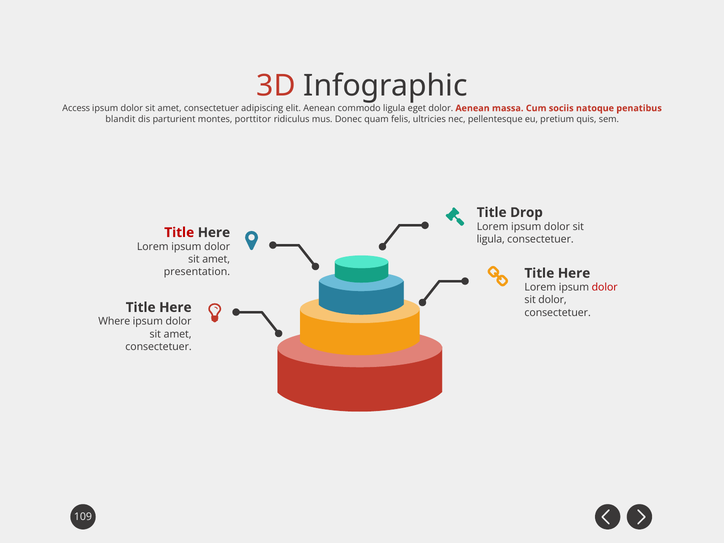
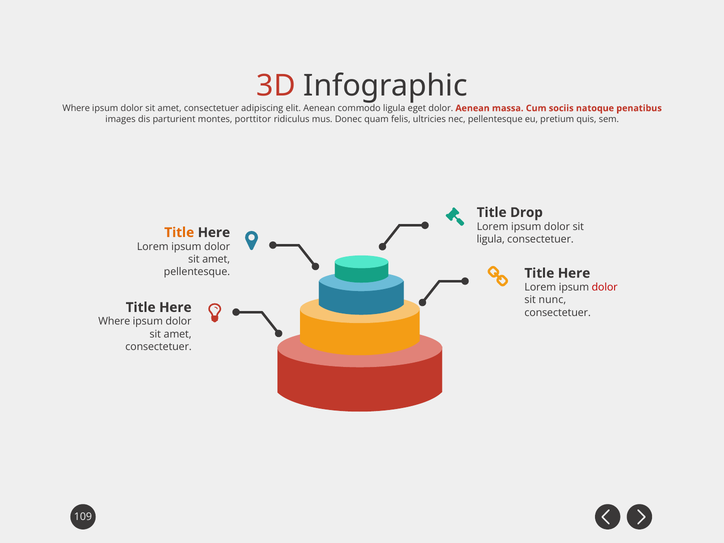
Access at (76, 108): Access -> Where
blandit: blandit -> images
Title at (179, 233) colour: red -> orange
presentation at (197, 272): presentation -> pellentesque
sit dolor: dolor -> nunc
